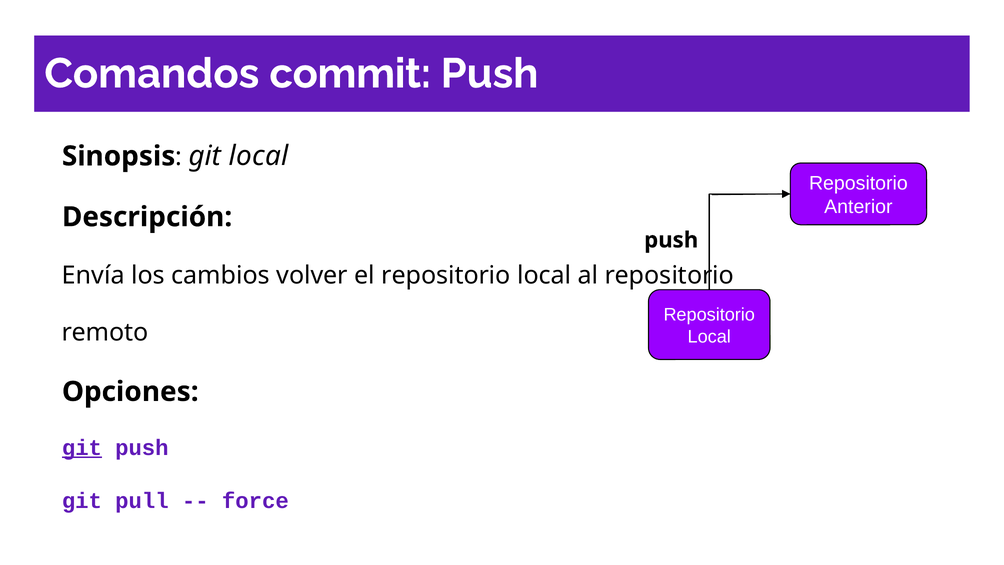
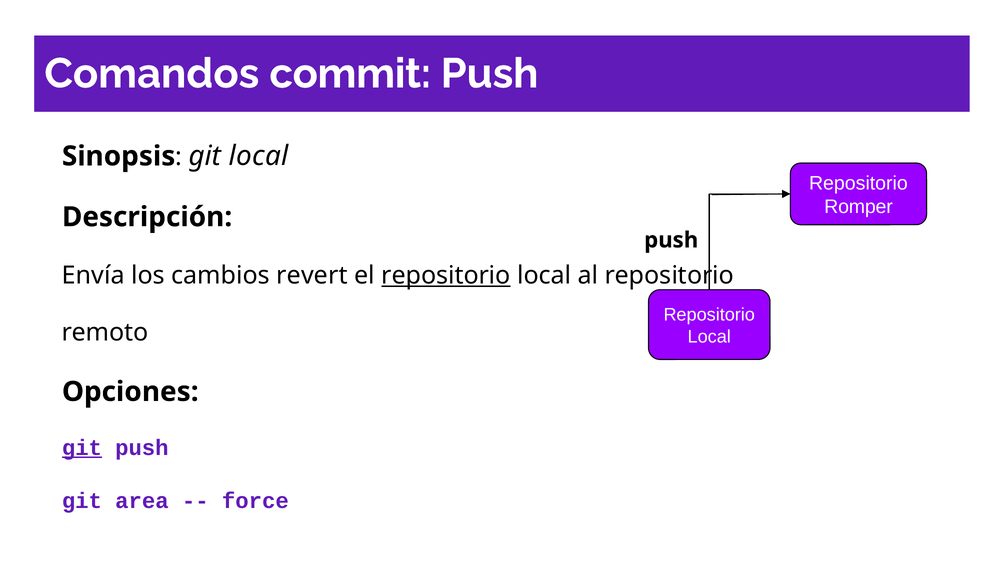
Anterior: Anterior -> Romper
volver: volver -> revert
repositorio at (446, 275) underline: none -> present
git pull: pull -> area
